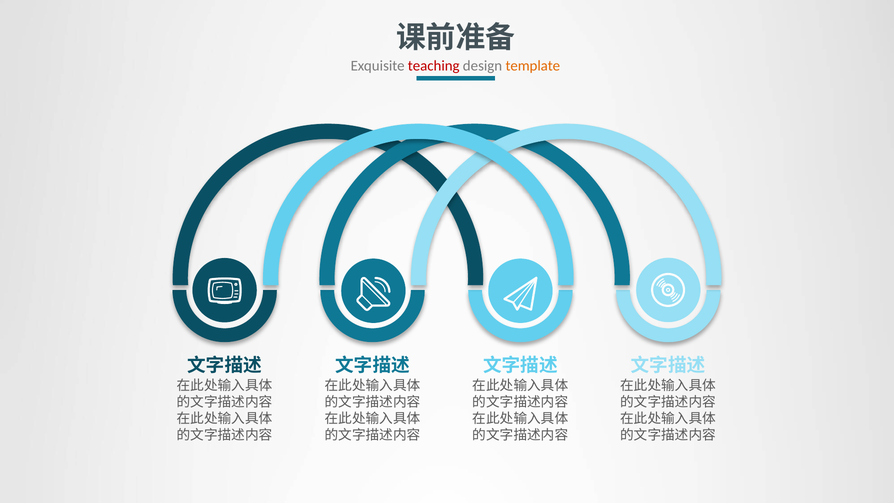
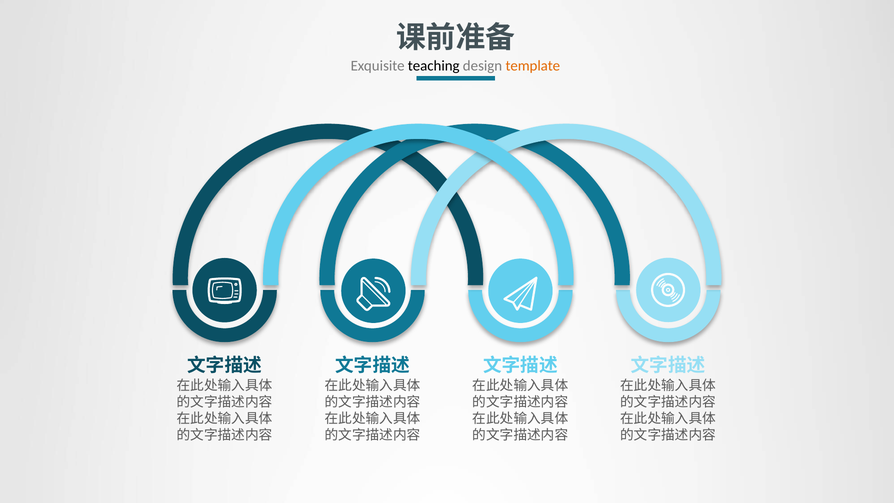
teaching colour: red -> black
